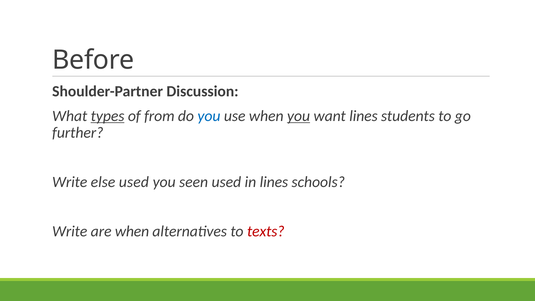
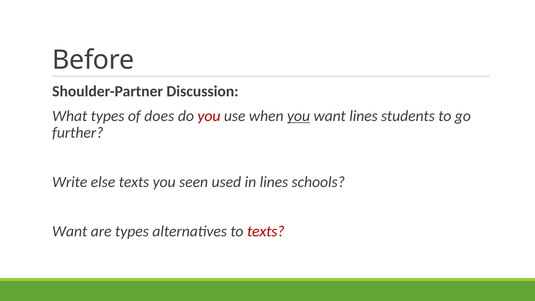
types at (108, 116) underline: present -> none
from: from -> does
you at (209, 116) colour: blue -> red
else used: used -> texts
Write at (70, 231): Write -> Want
are when: when -> types
